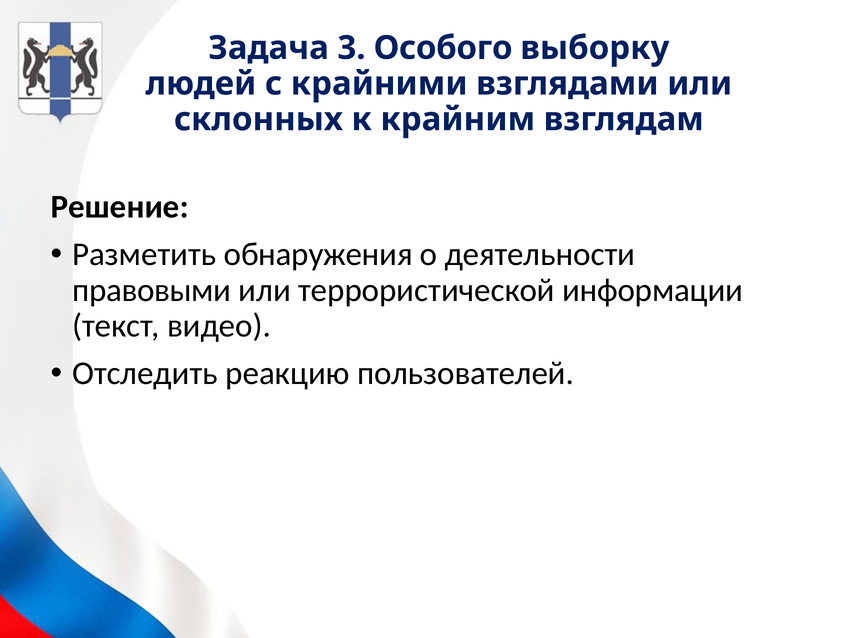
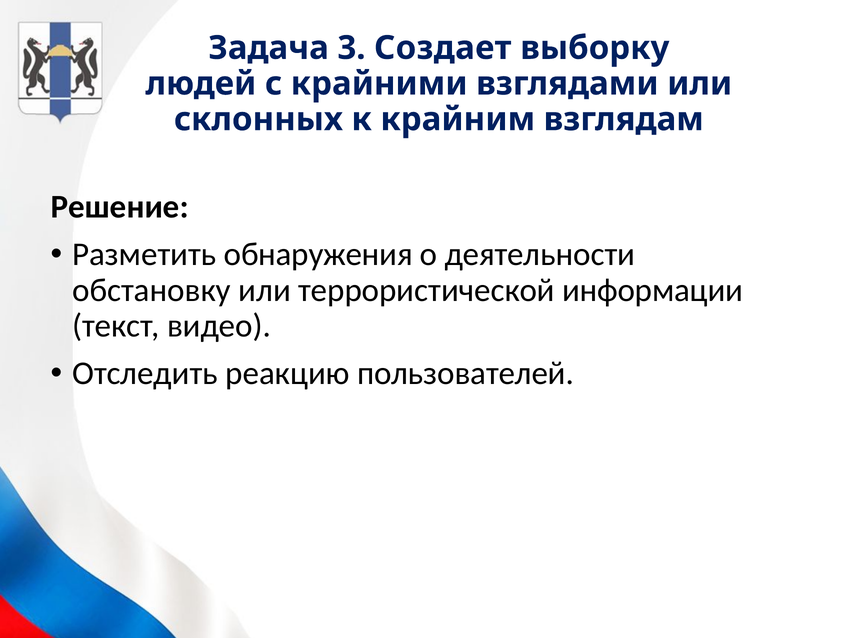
Особого: Особого -> Создает
правовыми: правовыми -> обстановку
